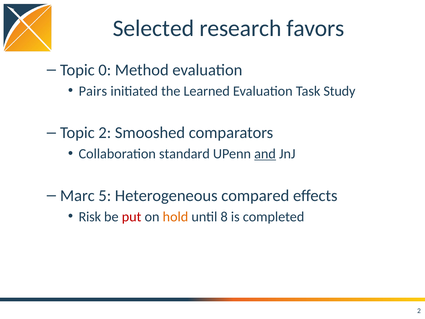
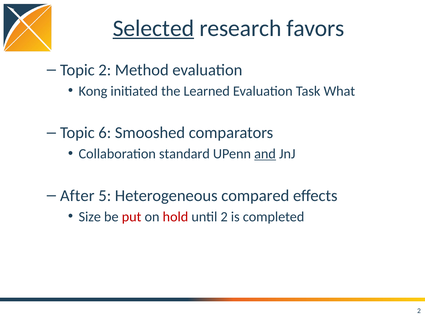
Selected underline: none -> present
Topic 0: 0 -> 2
Pairs: Pairs -> Kong
Study: Study -> What
Topic 2: 2 -> 6
Marc: Marc -> After
Risk: Risk -> Size
hold colour: orange -> red
until 8: 8 -> 2
